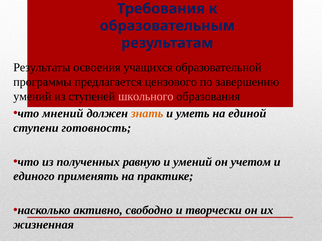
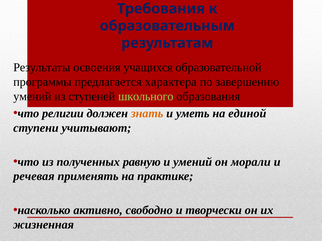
цензового: цензового -> характера
школьного colour: pink -> light green
мнений: мнений -> религии
готовность: готовность -> учитывают
учетом: учетом -> морали
единого: единого -> речевая
